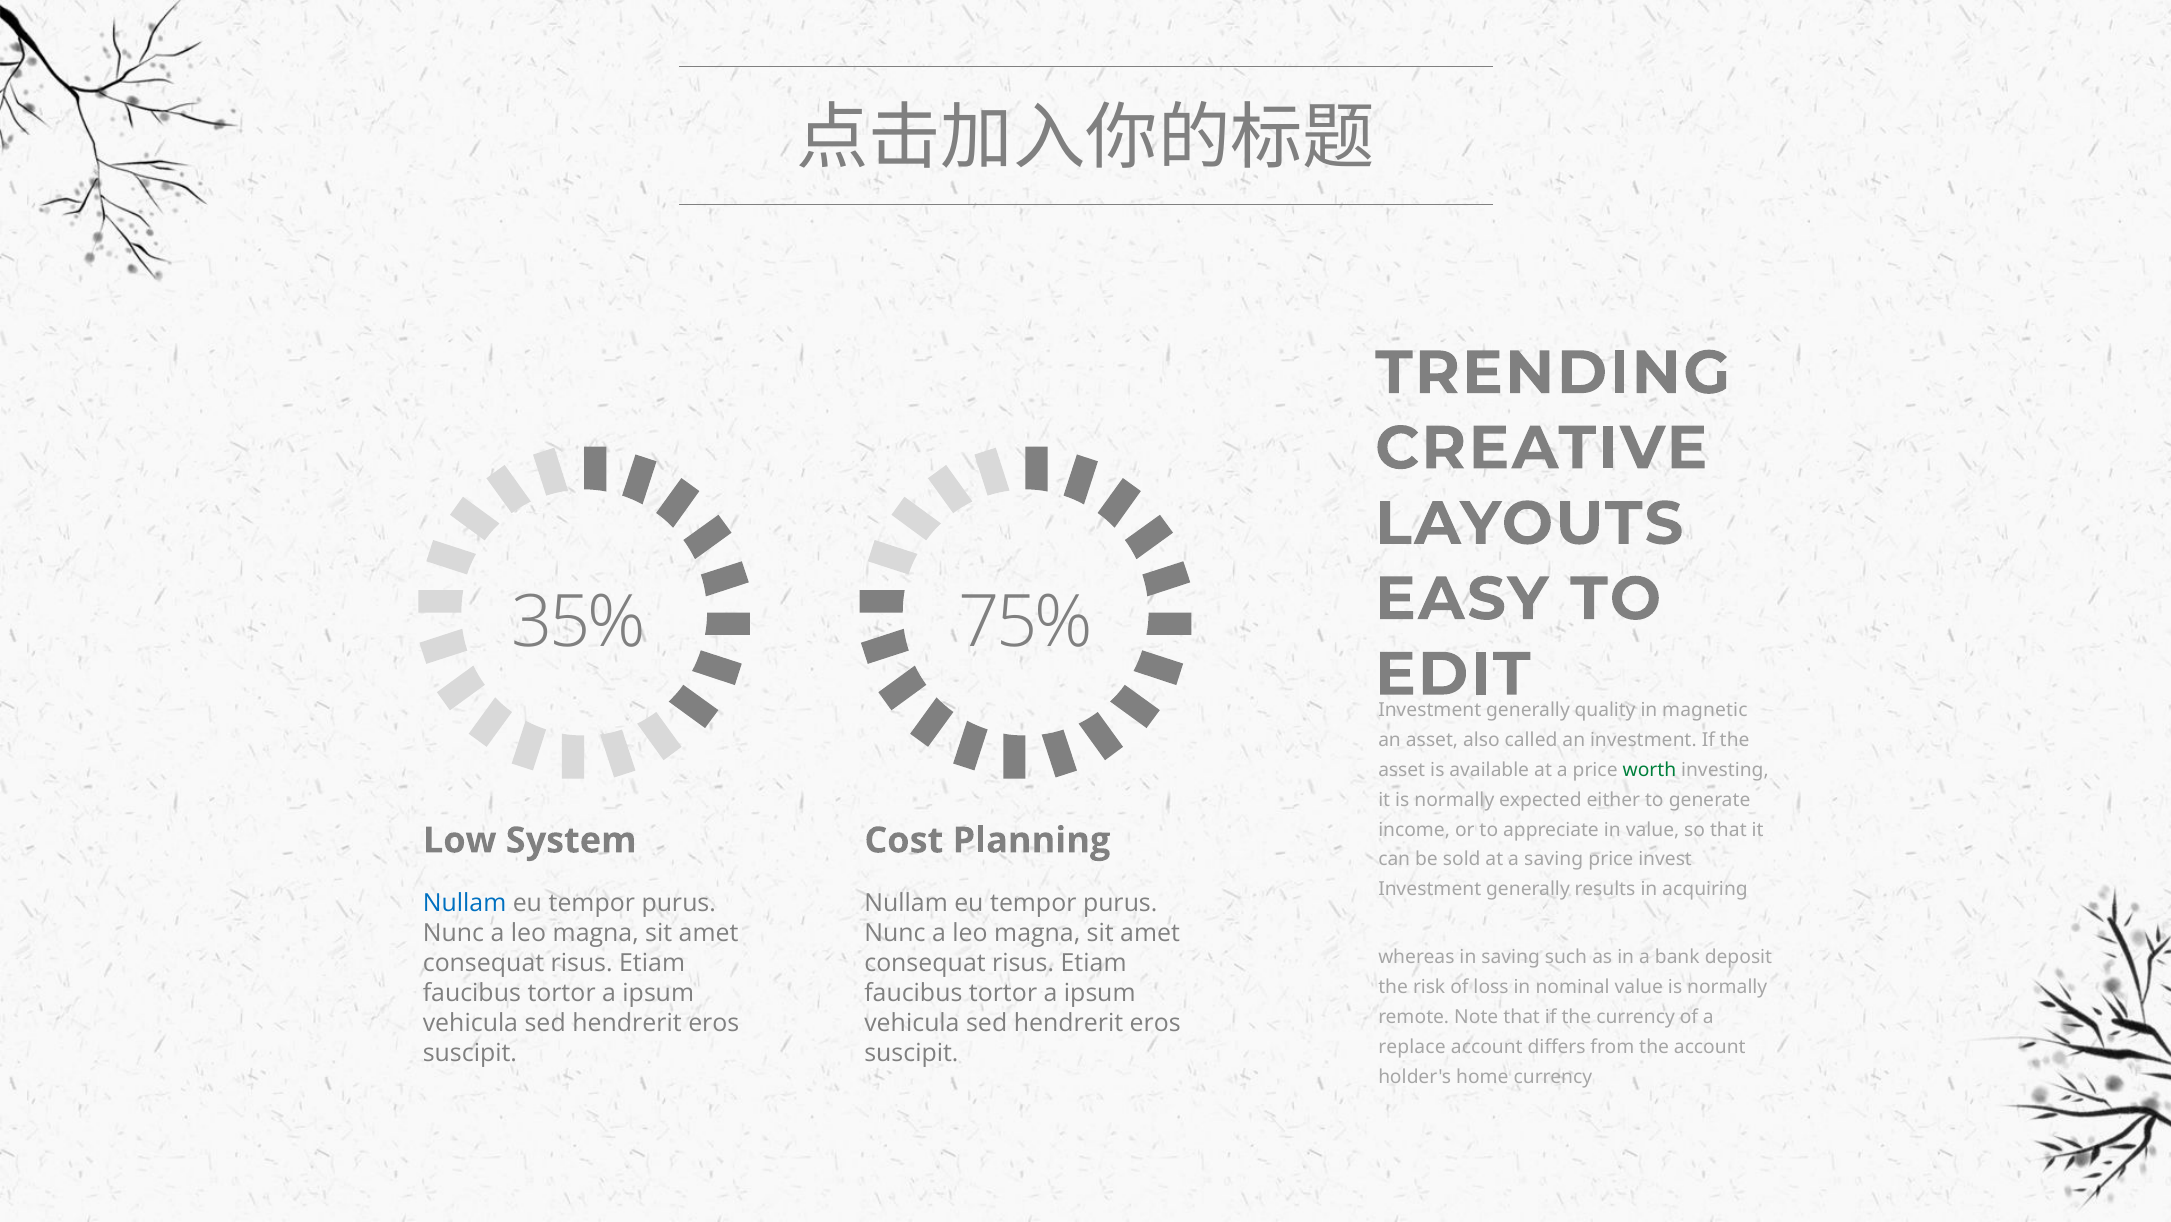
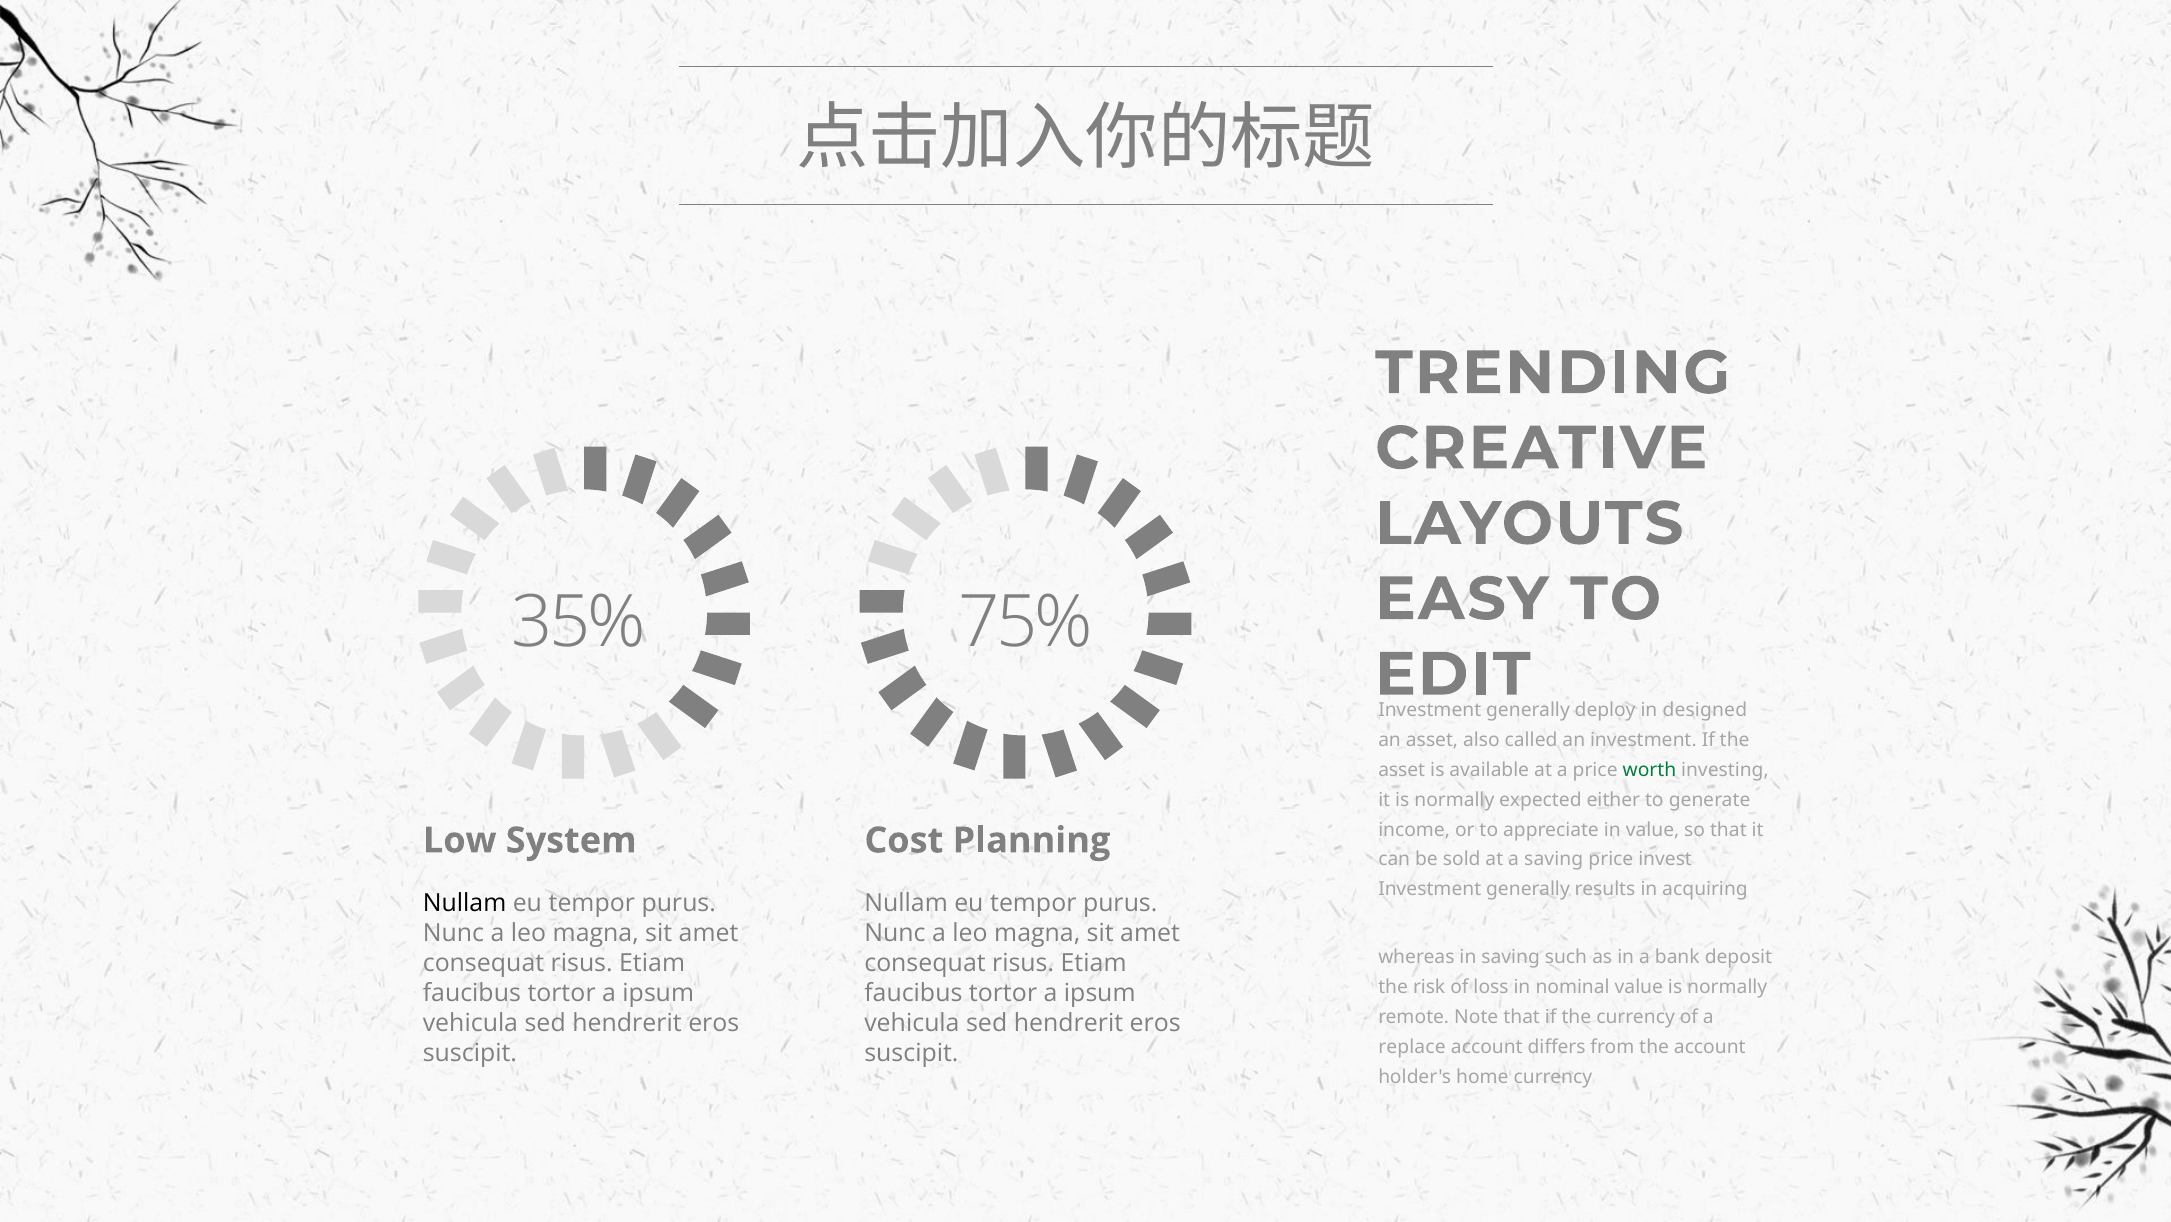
quality: quality -> deploy
magnetic: magnetic -> designed
Nullam at (465, 903) colour: blue -> black
